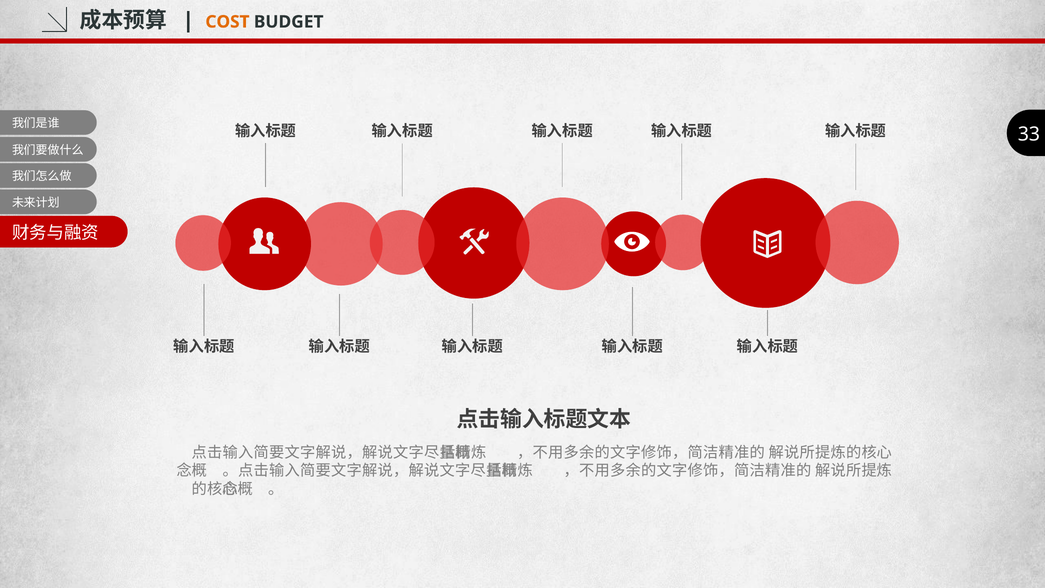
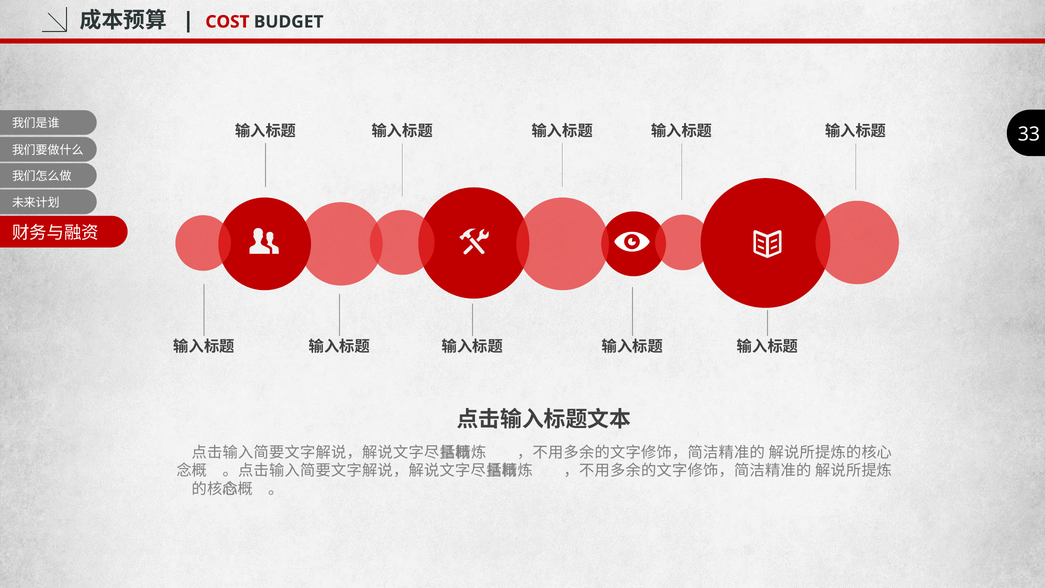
COST colour: orange -> red
